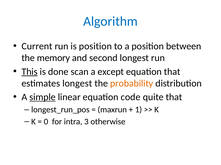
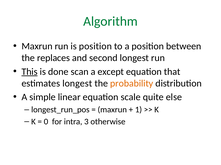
Algorithm colour: blue -> green
Current at (37, 46): Current -> Maxrun
memory: memory -> replaces
simple underline: present -> none
code: code -> scale
quite that: that -> else
